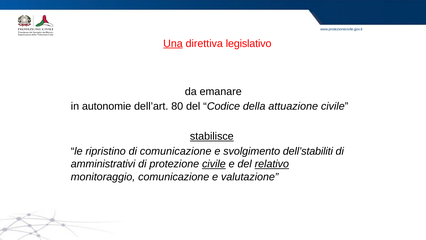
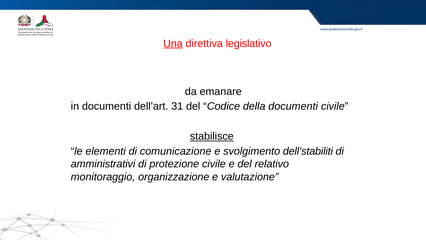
in autonomie: autonomie -> documenti
80: 80 -> 31
della attuazione: attuazione -> documenti
ripristino: ripristino -> elementi
civile at (214, 164) underline: present -> none
relativo underline: present -> none
monitoraggio comunicazione: comunicazione -> organizzazione
